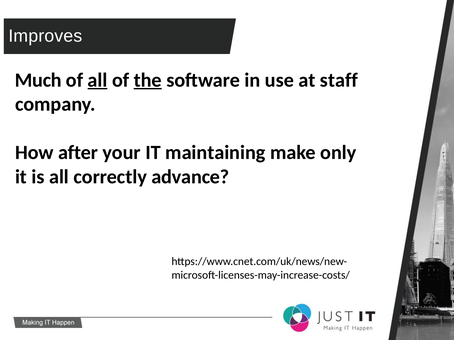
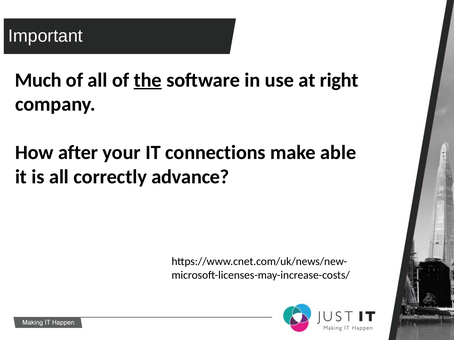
Improves: Improves -> Important
all at (98, 80) underline: present -> none
staff: staff -> right
maintaining: maintaining -> connections
only: only -> able
